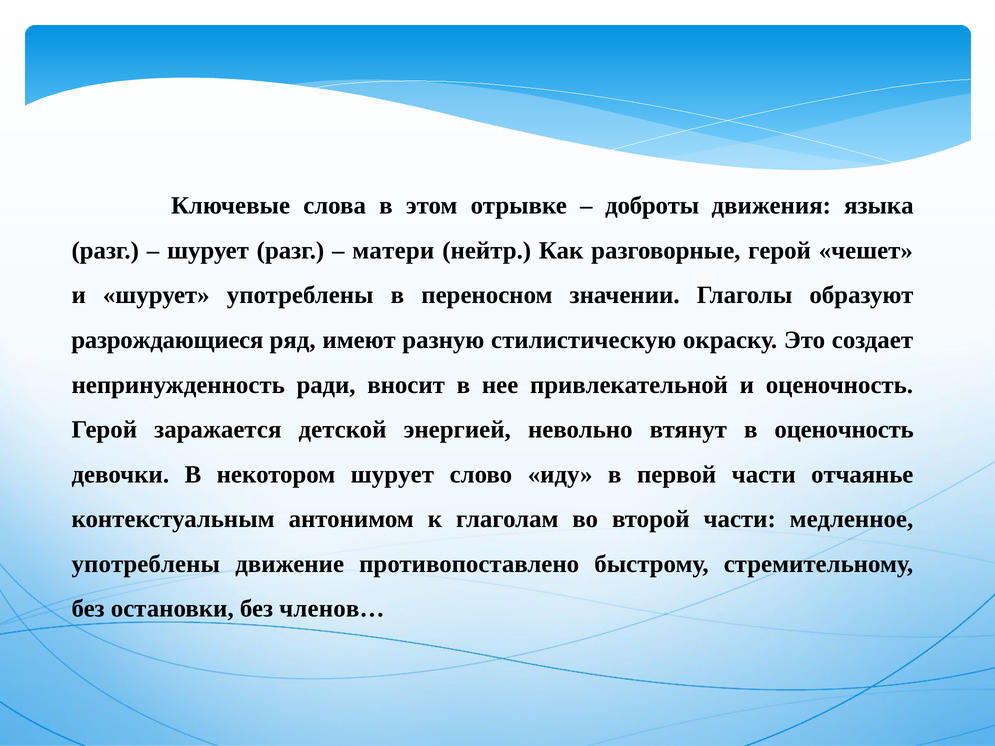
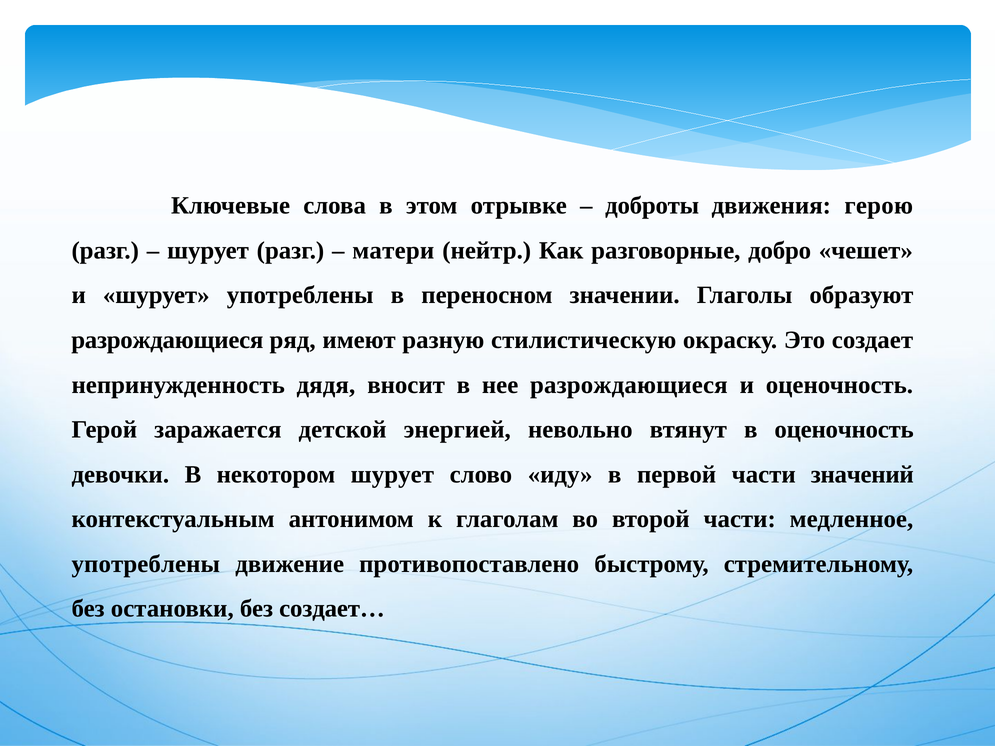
языка: языка -> герою
разговорные герой: герой -> добро
ради: ради -> дядя
нее привлекательной: привлекательной -> разрождающиеся
отчаянье: отчаянье -> значений
членов…: членов… -> создает…
